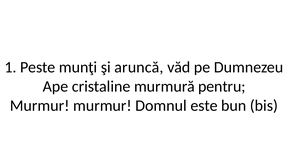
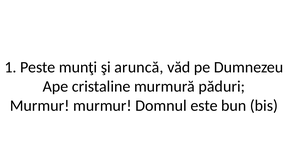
pentru: pentru -> păduri
